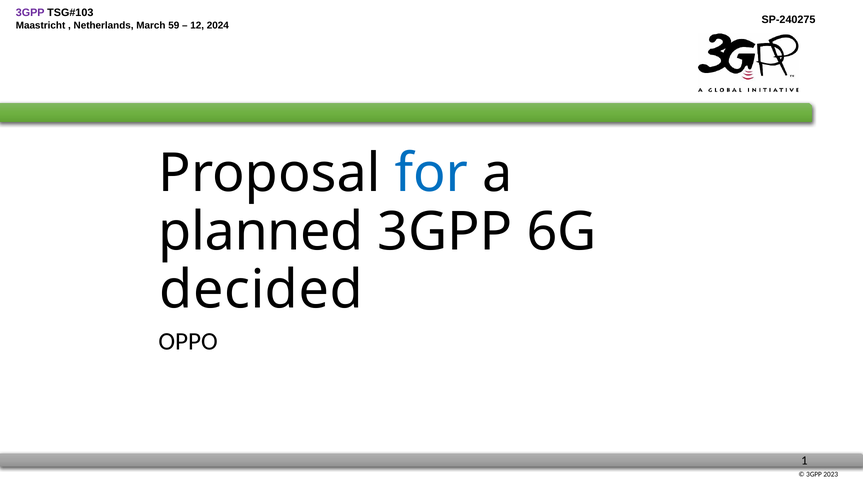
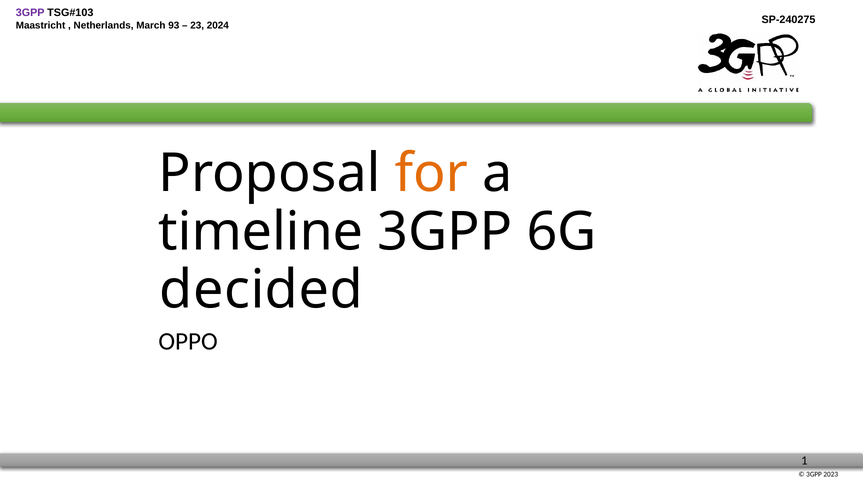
59: 59 -> 93
12: 12 -> 23
for colour: blue -> orange
planned: planned -> timeline
